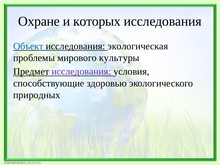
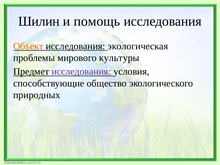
Охране: Охране -> Шилин
которых: которых -> помощь
Объект colour: blue -> orange
здоровью: здоровью -> общество
